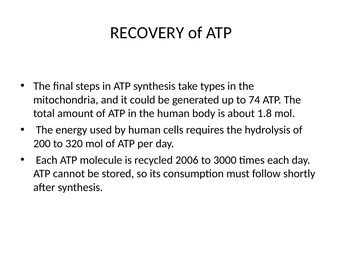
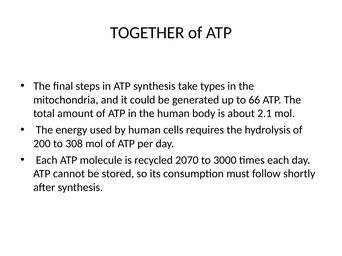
RECOVERY: RECOVERY -> TOGETHER
74: 74 -> 66
1.8: 1.8 -> 2.1
320: 320 -> 308
2006: 2006 -> 2070
